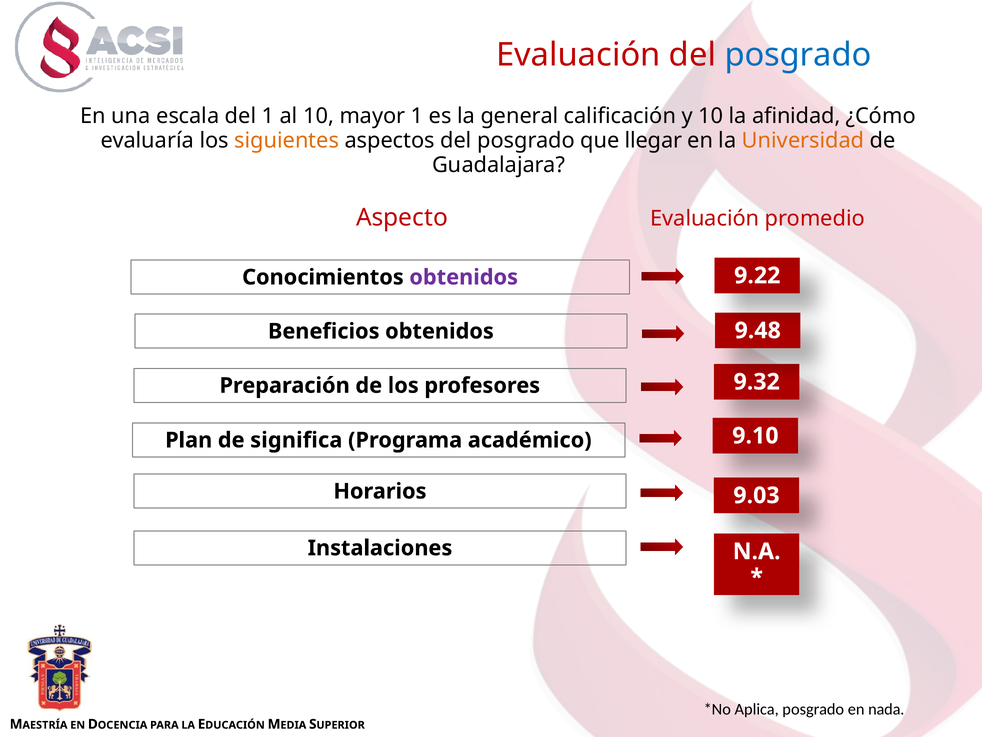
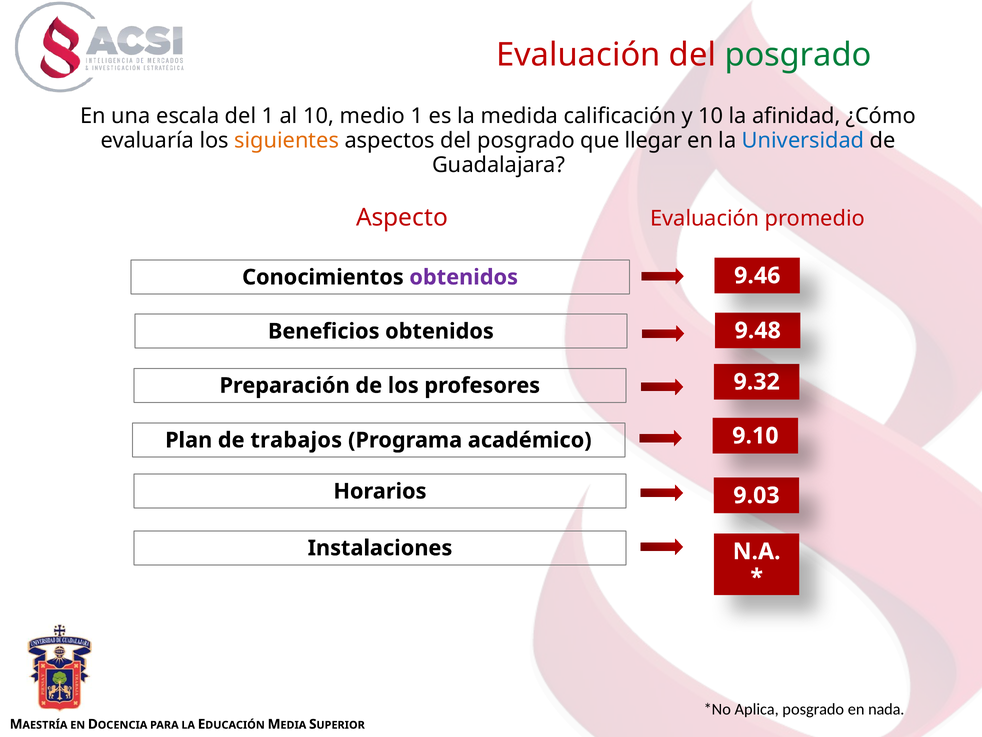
posgrado at (798, 55) colour: blue -> green
mayor: mayor -> medio
general: general -> medida
Universidad colour: orange -> blue
9.22: 9.22 -> 9.46
significa: significa -> trabajos
